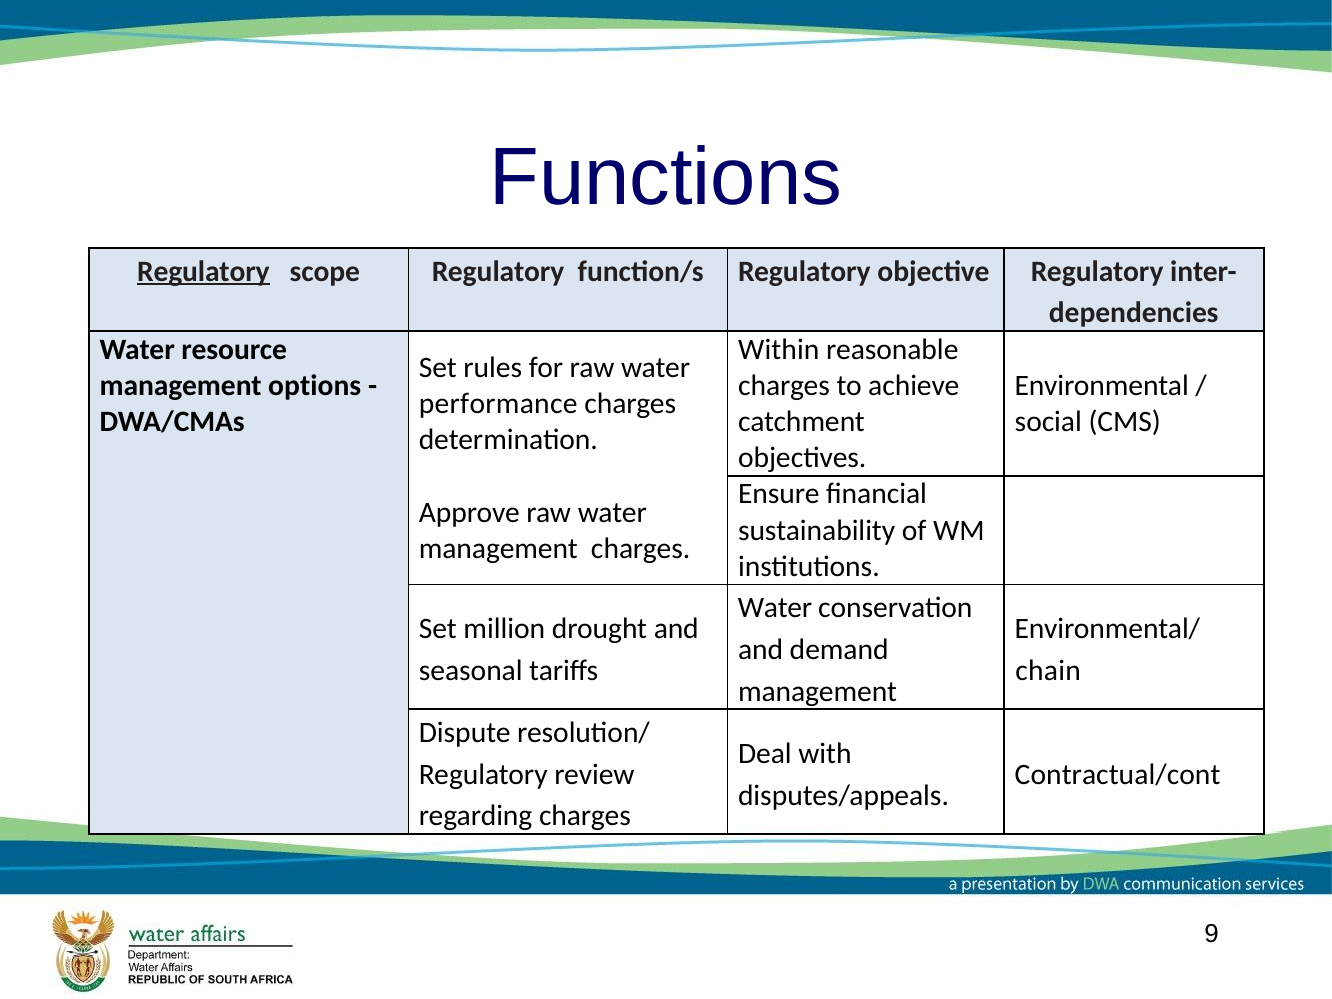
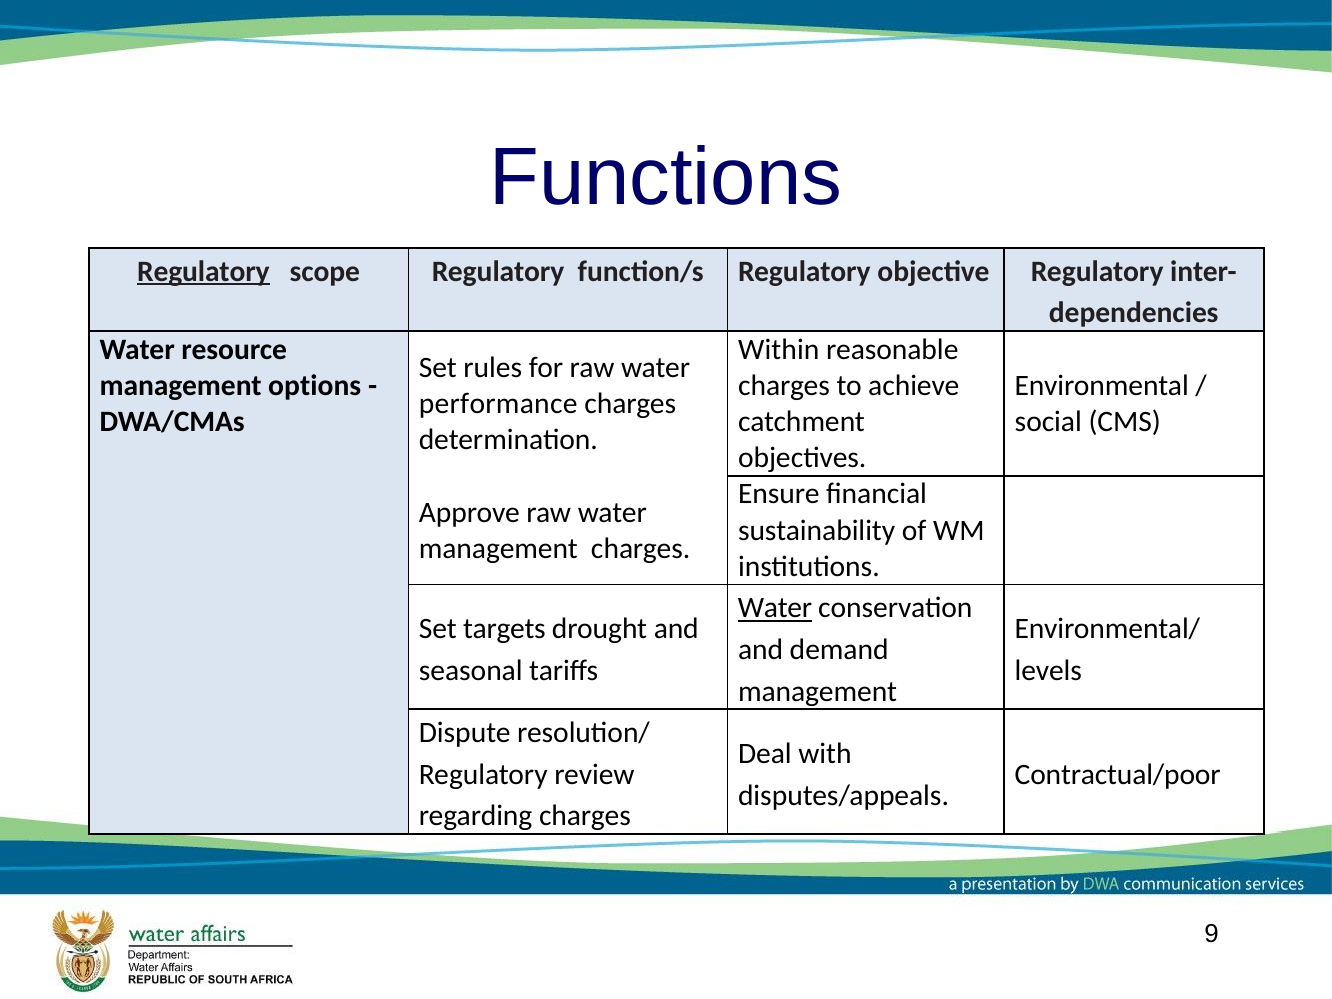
Water at (775, 608) underline: none -> present
million: million -> targets
chain: chain -> levels
Contractual/cont: Contractual/cont -> Contractual/poor
